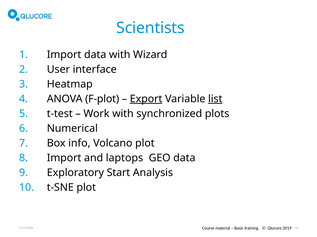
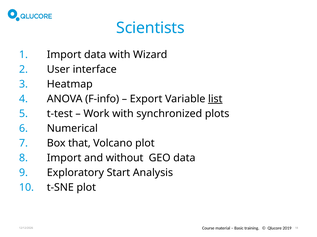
F-plot: F-plot -> F-info
Export underline: present -> none
info: info -> that
laptops: laptops -> without
